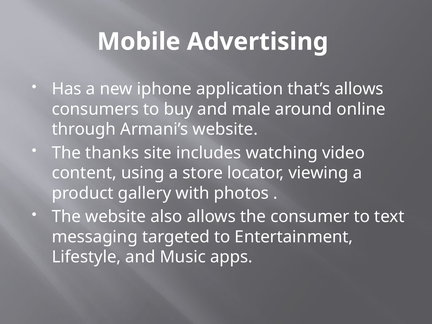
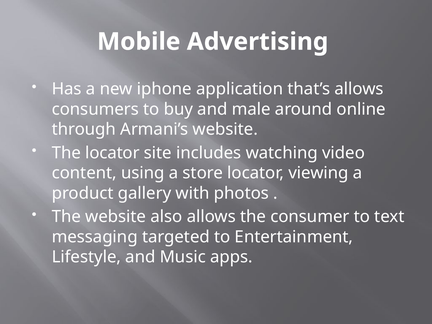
The thanks: thanks -> locator
